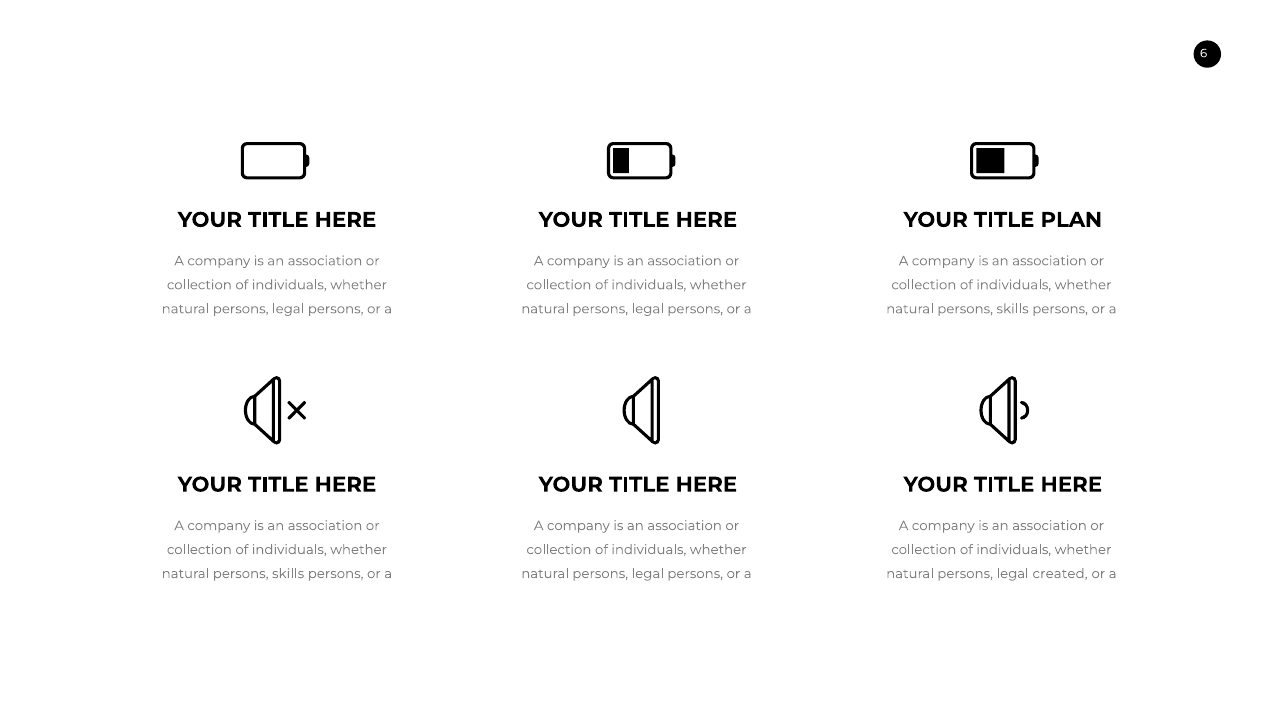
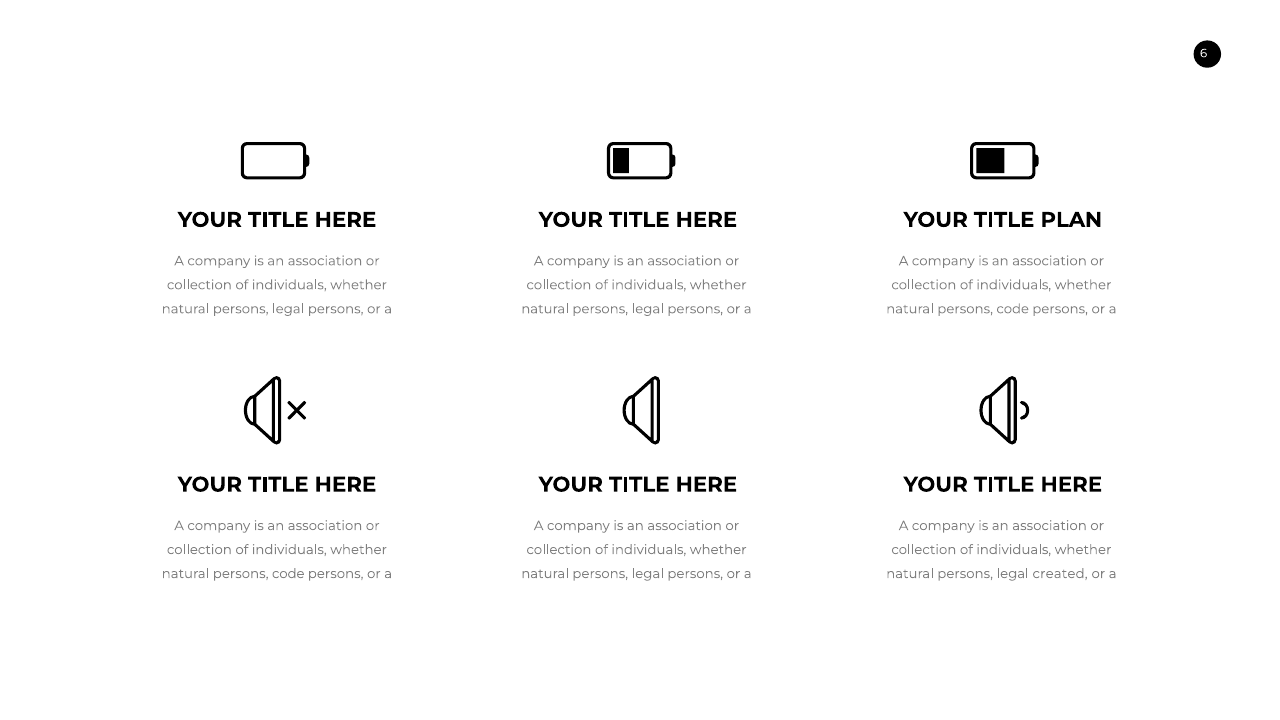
skills at (1013, 309): skills -> code
skills at (288, 574): skills -> code
